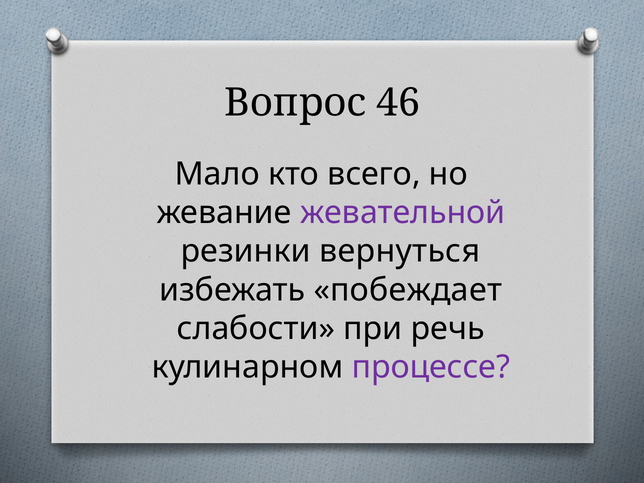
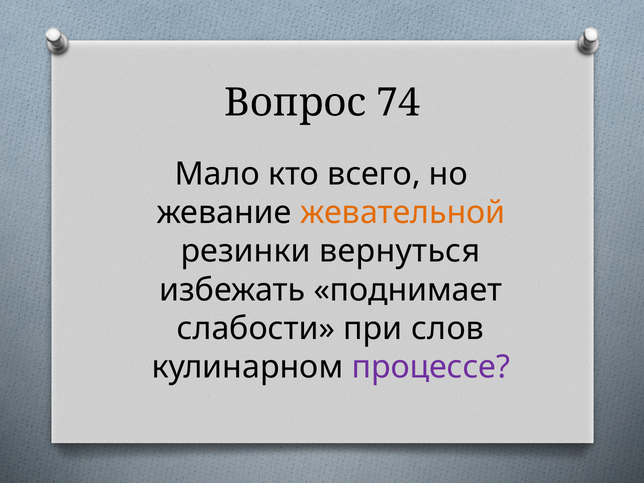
46: 46 -> 74
жевательной colour: purple -> orange
побеждает: побеждает -> поднимает
речь: речь -> слов
